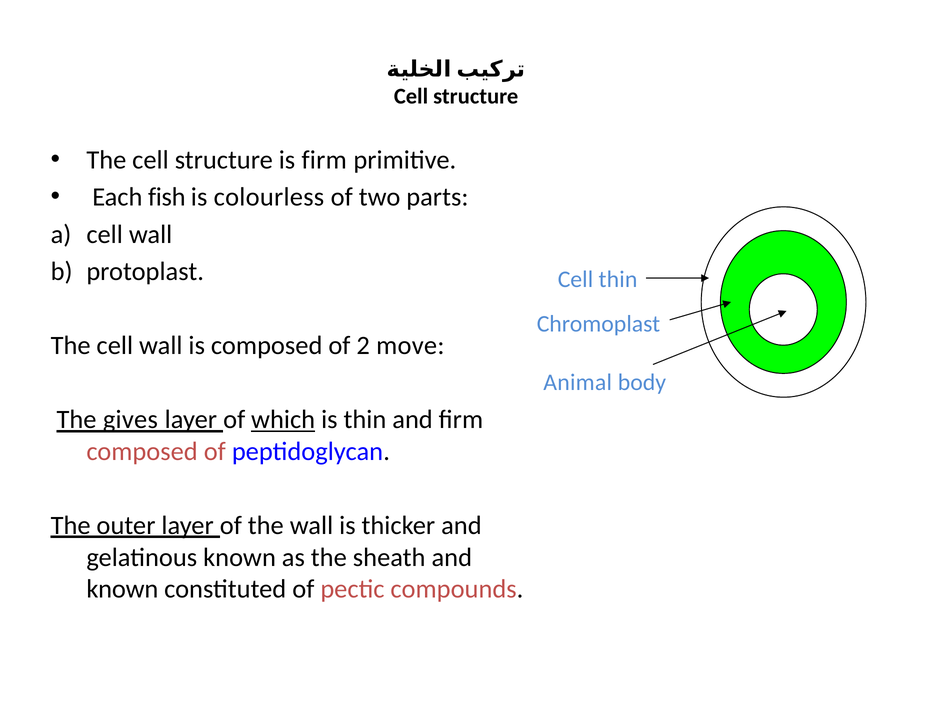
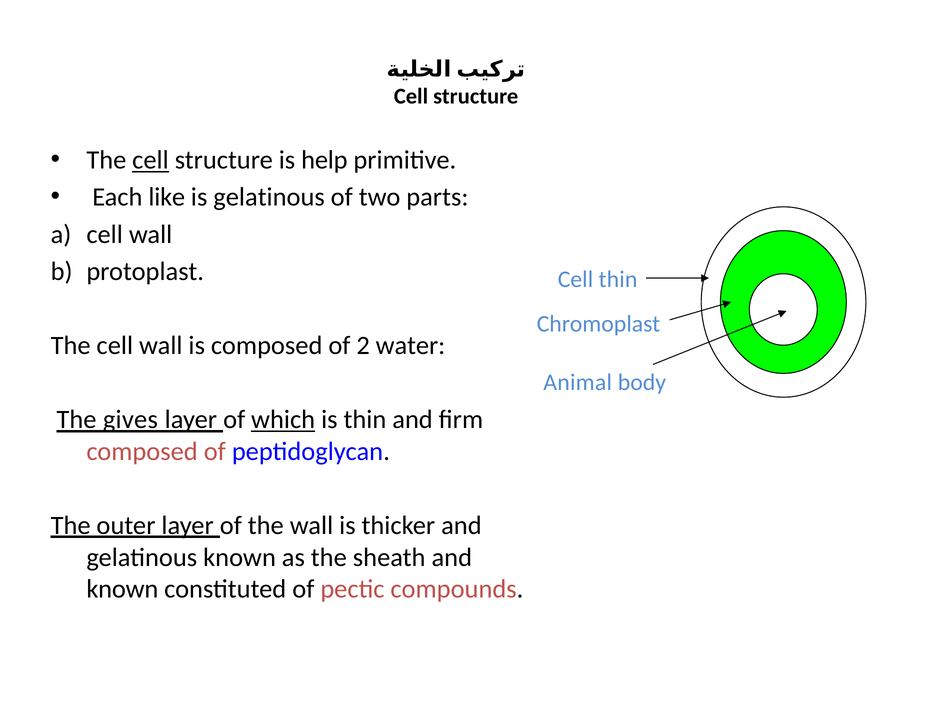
cell at (150, 160) underline: none -> present
is firm: firm -> help
fish: fish -> like
is colourless: colourless -> gelatinous
move: move -> water
